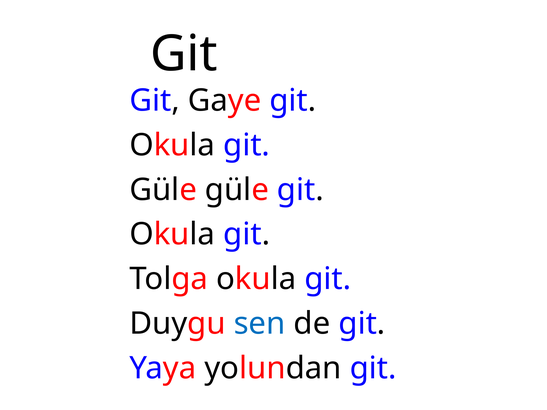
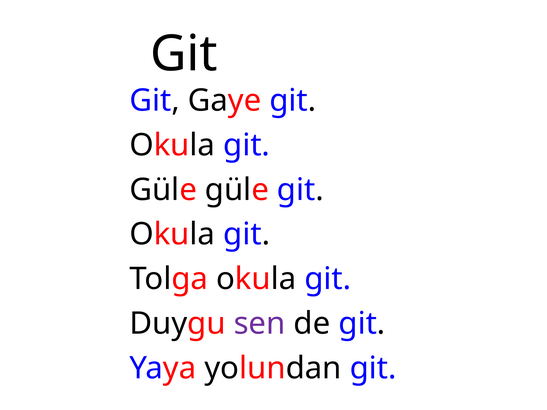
sen colour: blue -> purple
